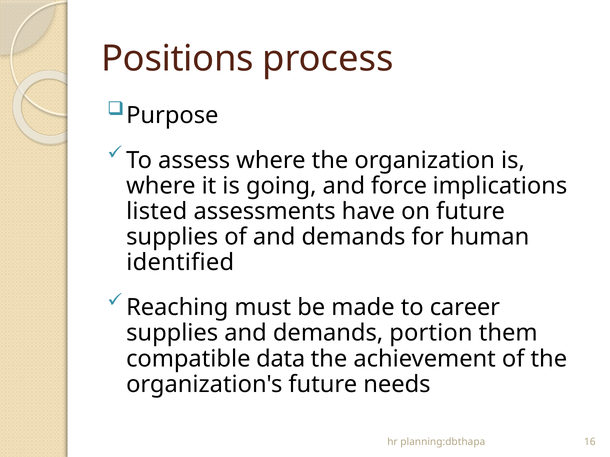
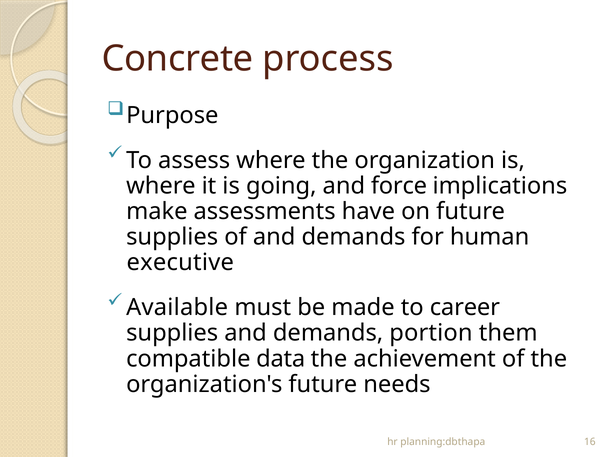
Positions: Positions -> Concrete
listed: listed -> make
identified: identified -> executive
Reaching: Reaching -> Available
